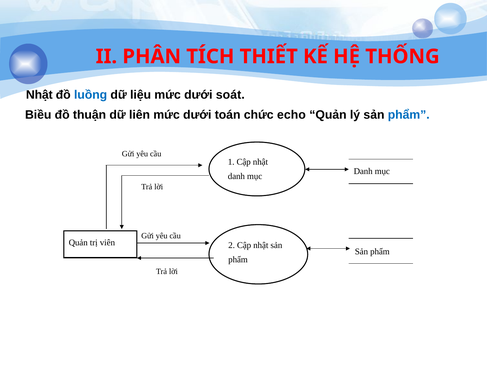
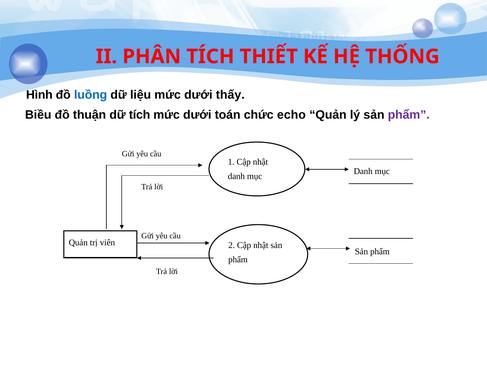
Nhật at (39, 95): Nhật -> Hình
soát: soát -> thấy
dữ liên: liên -> tích
phẩm at (409, 115) colour: blue -> purple
